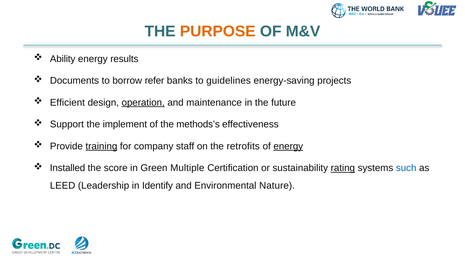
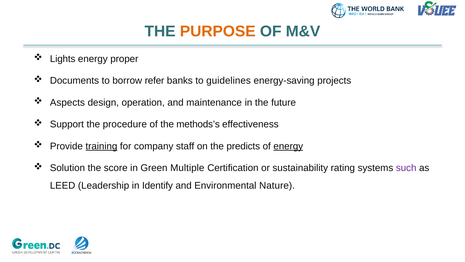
Ability: Ability -> Lights
results: results -> proper
Efficient: Efficient -> Aspects
operation underline: present -> none
implement: implement -> procedure
retrofits: retrofits -> predicts
Installed: Installed -> Solution
rating underline: present -> none
such colour: blue -> purple
